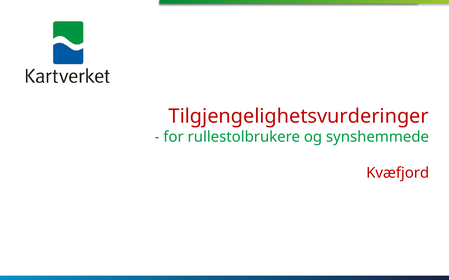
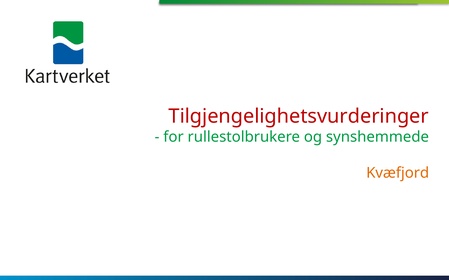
Kvæfjord colour: red -> orange
